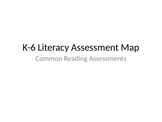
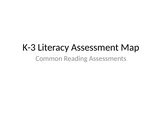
K-6: K-6 -> K-3
